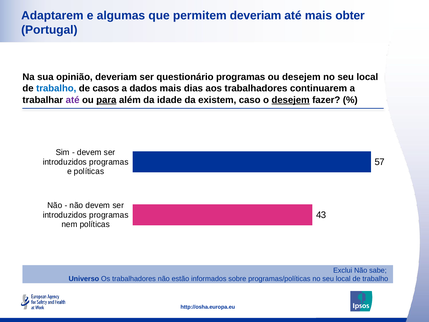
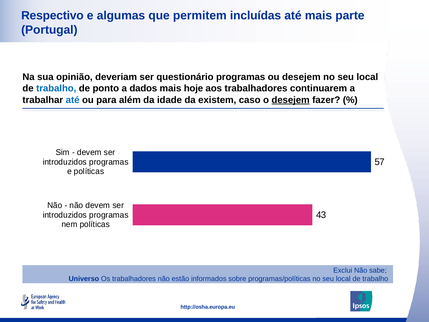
Adaptarem: Adaptarem -> Respectivo
permitem deveriam: deveriam -> incluídas
obter: obter -> parte
casos: casos -> ponto
dias: dias -> hoje
até at (73, 100) colour: purple -> blue
para underline: present -> none
